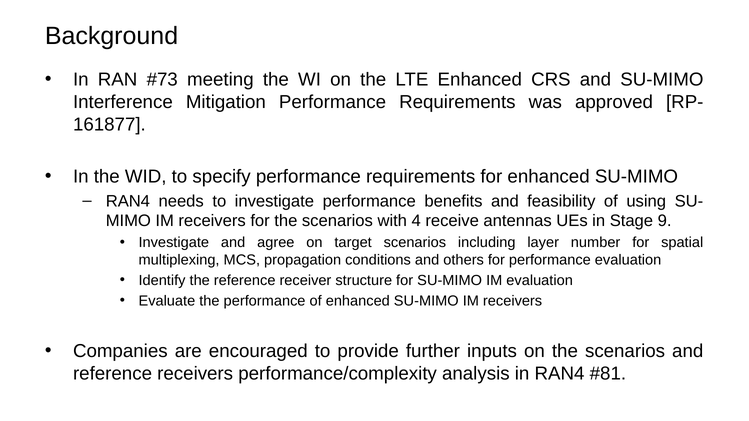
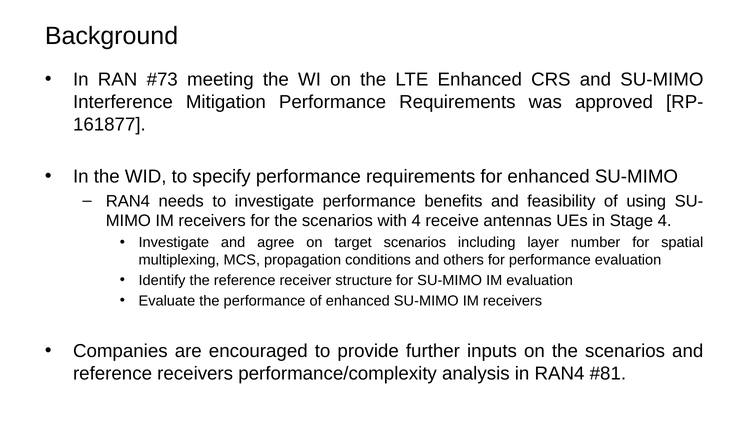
Stage 9: 9 -> 4
